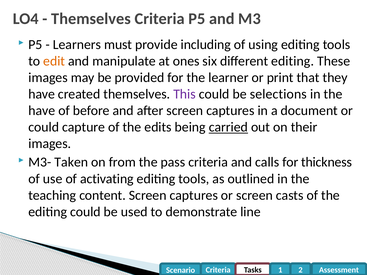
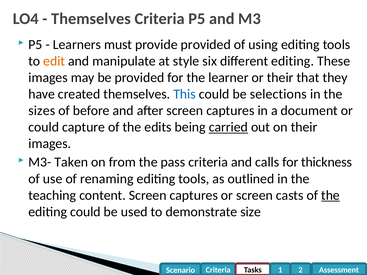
provide including: including -> provided
ones: ones -> style
or print: print -> their
This colour: purple -> blue
have at (42, 111): have -> sizes
activating: activating -> renaming
the at (330, 195) underline: none -> present
line: line -> size
